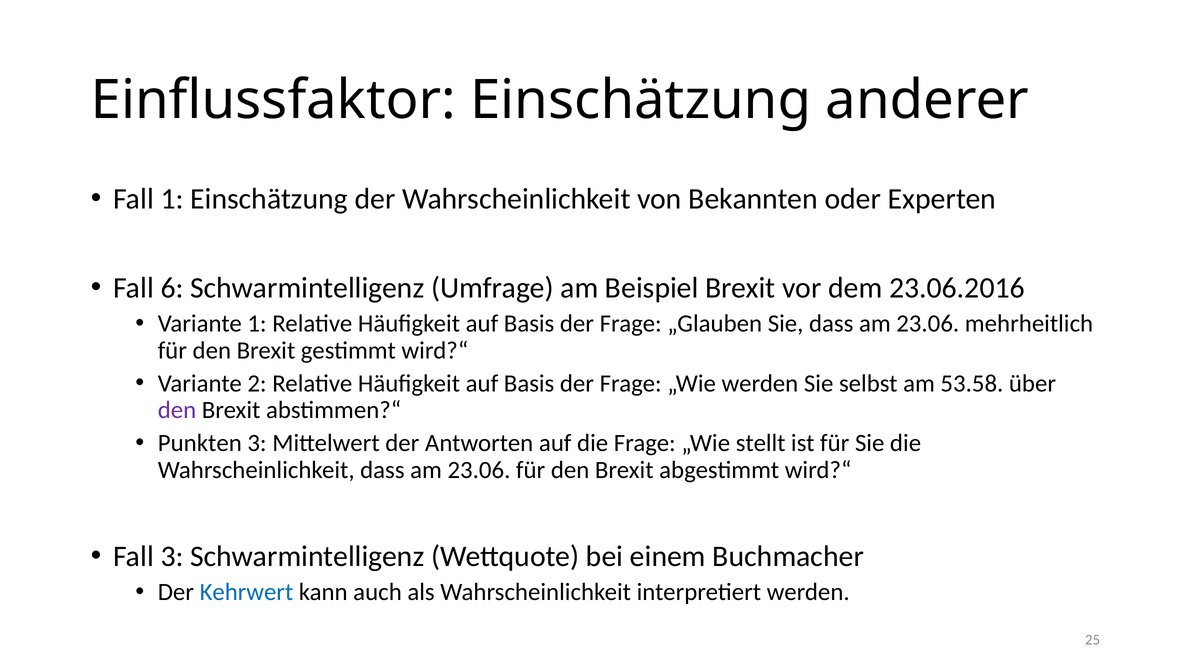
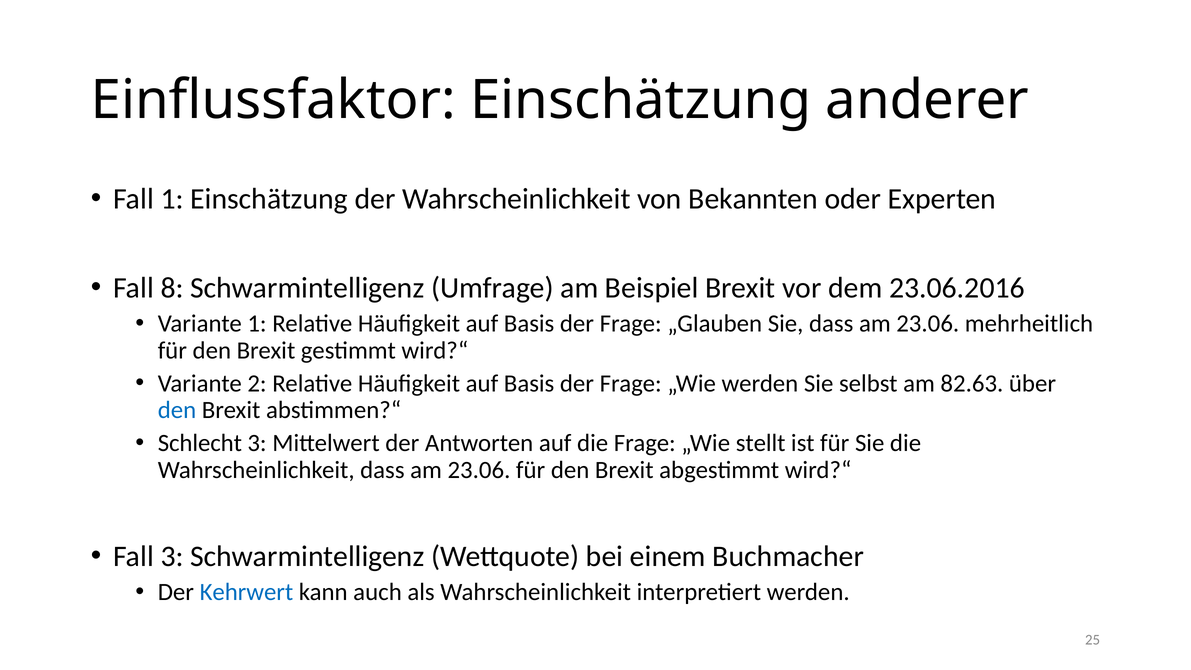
6: 6 -> 8
53.58: 53.58 -> 82.63
den at (177, 410) colour: purple -> blue
Punkten: Punkten -> Schlecht
